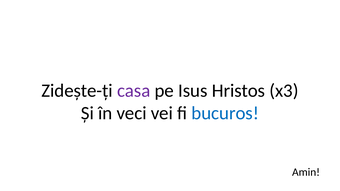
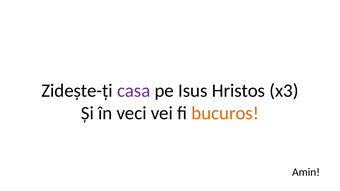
bucuros colour: blue -> orange
